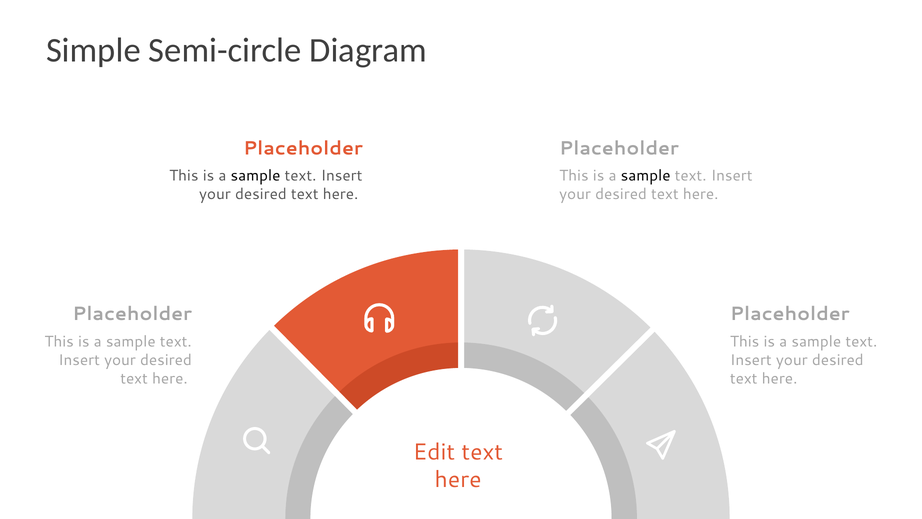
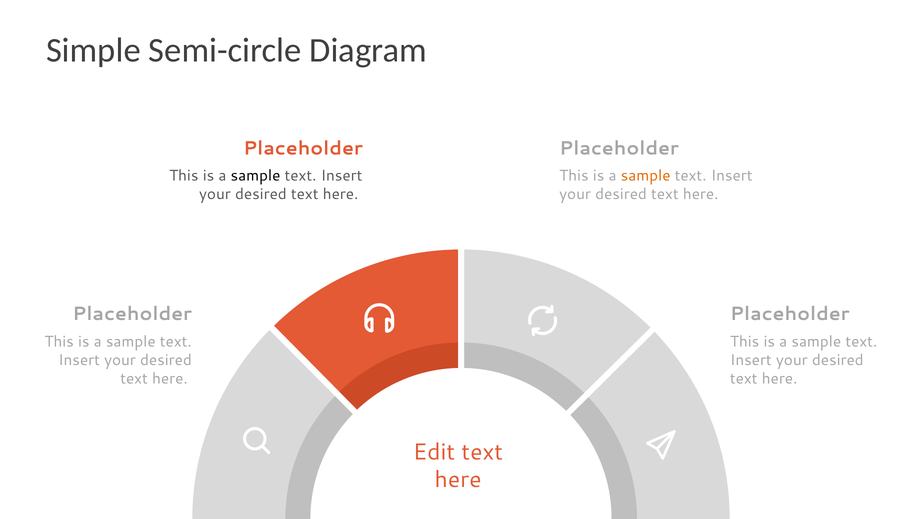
sample at (646, 176) colour: black -> orange
